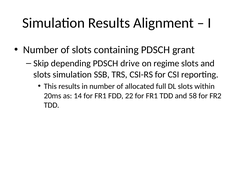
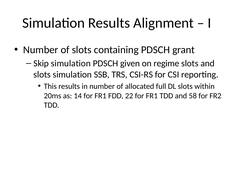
Skip depending: depending -> simulation
drive: drive -> given
